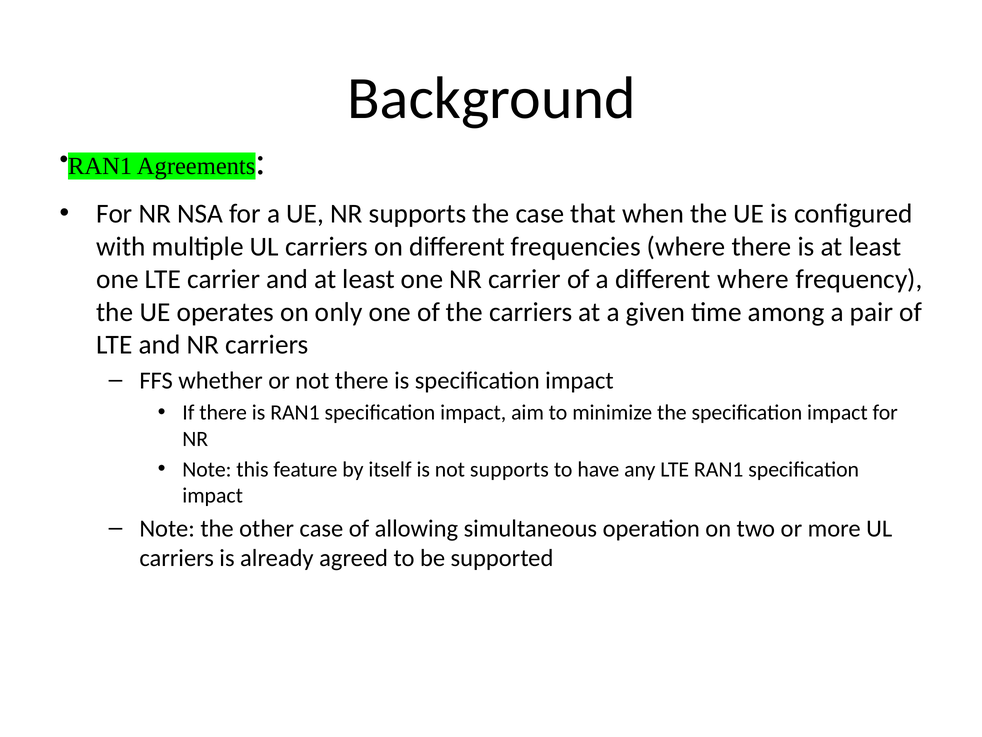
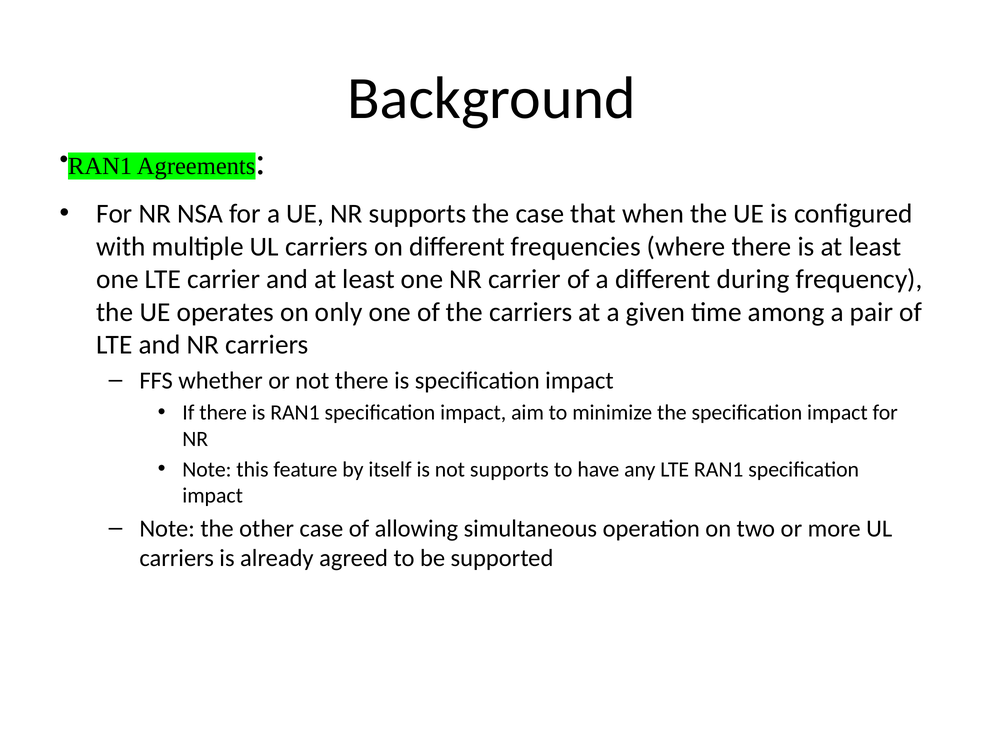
different where: where -> during
